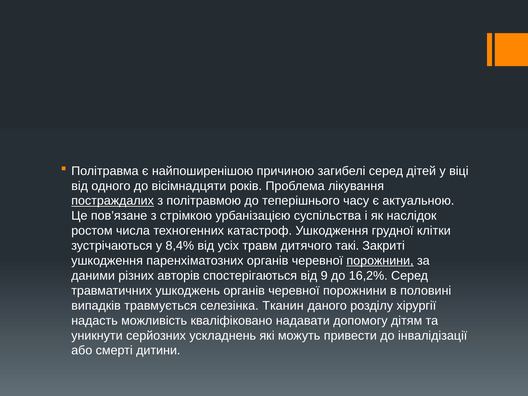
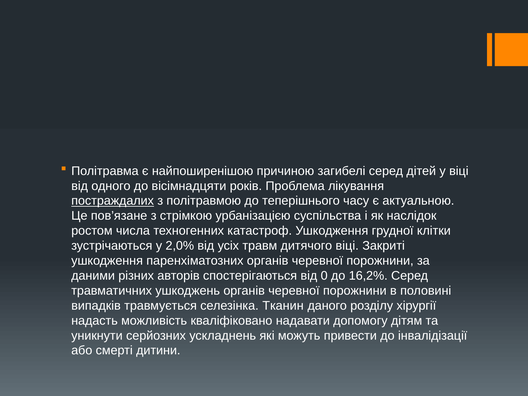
8,4%: 8,4% -> 2,0%
дитячого такі: такі -> віці
порожнини at (380, 261) underline: present -> none
9: 9 -> 0
